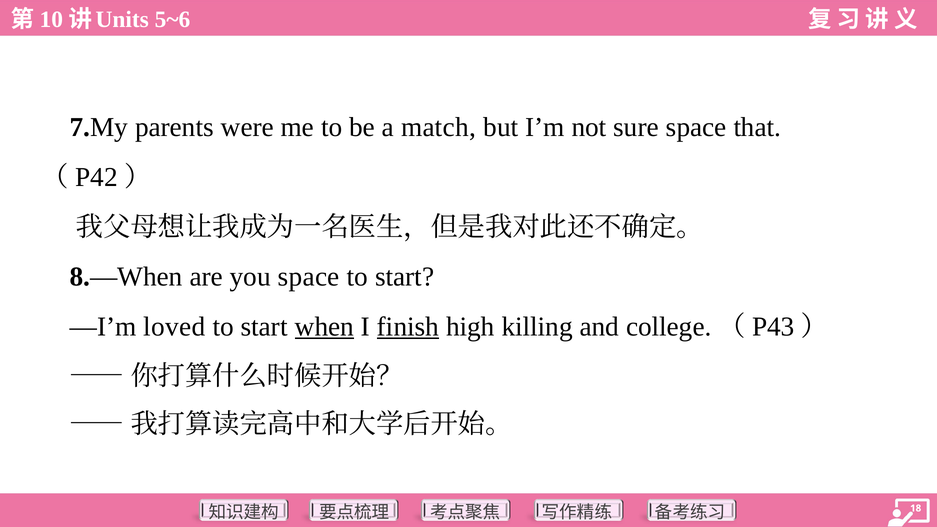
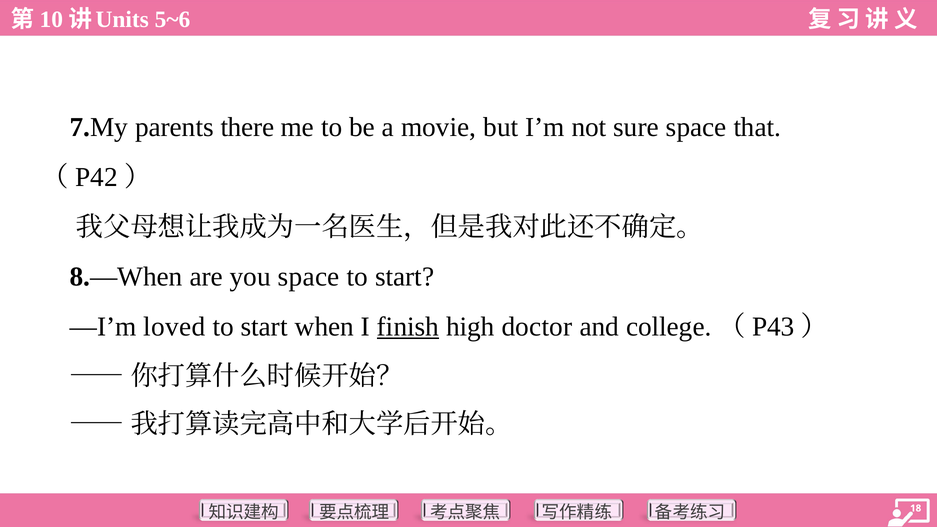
were: were -> there
match: match -> movie
when underline: present -> none
killing: killing -> doctor
